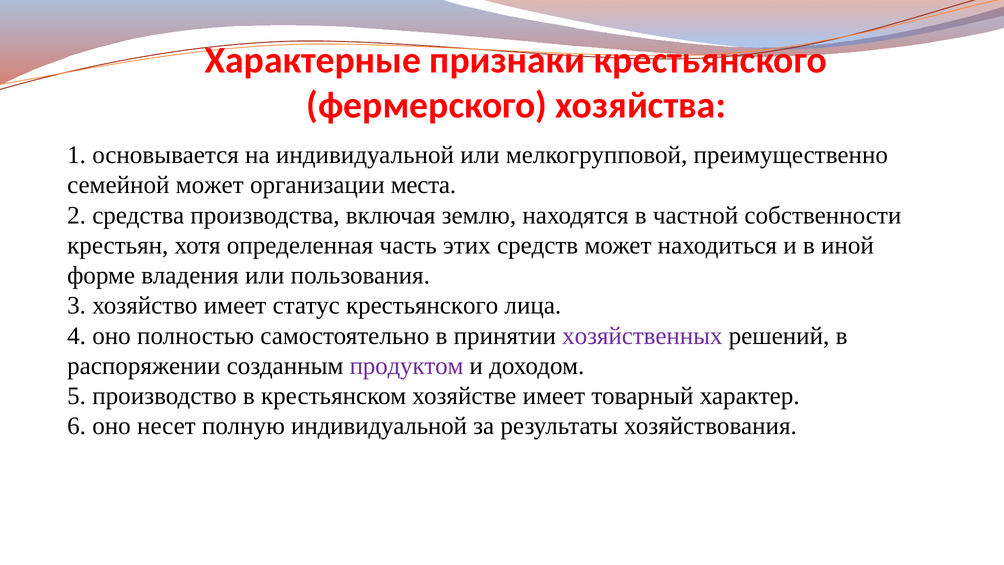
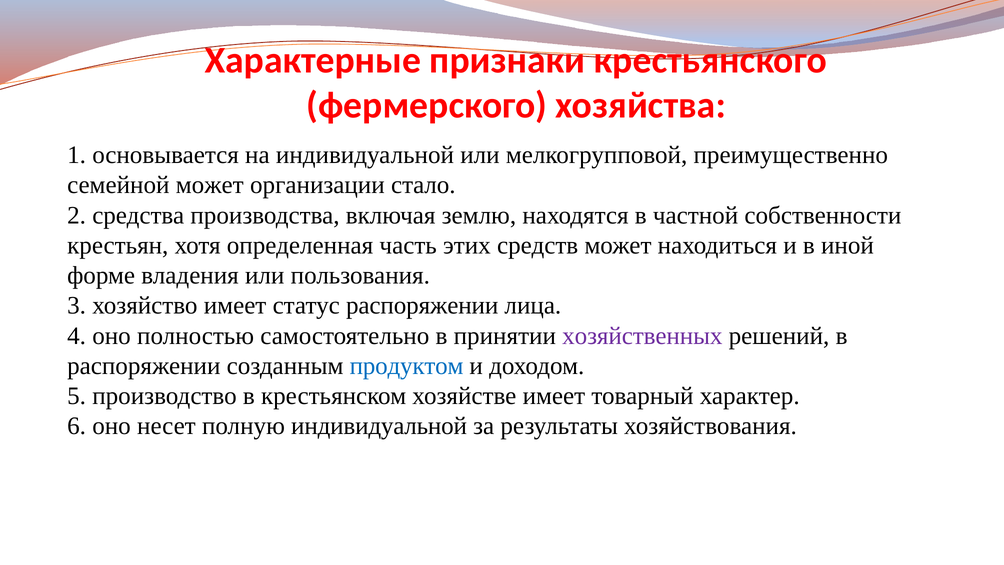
места: места -> стало
статус крестьянского: крестьянского -> распоряжении
продуктом colour: purple -> blue
